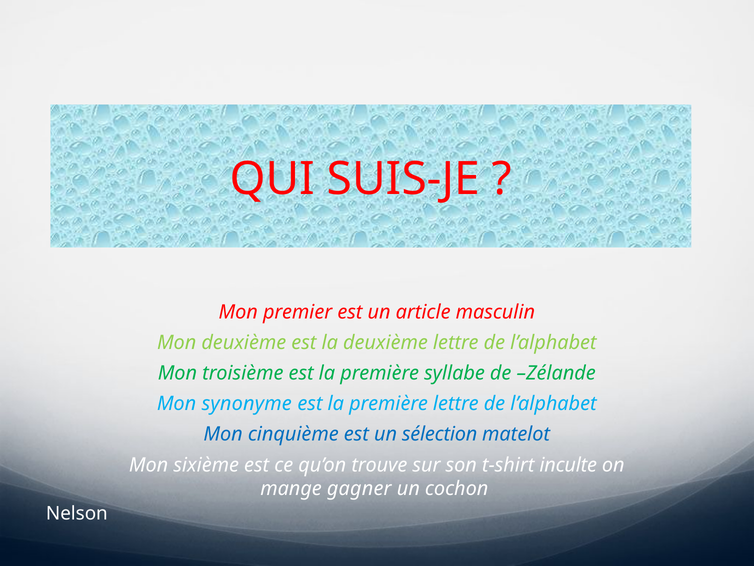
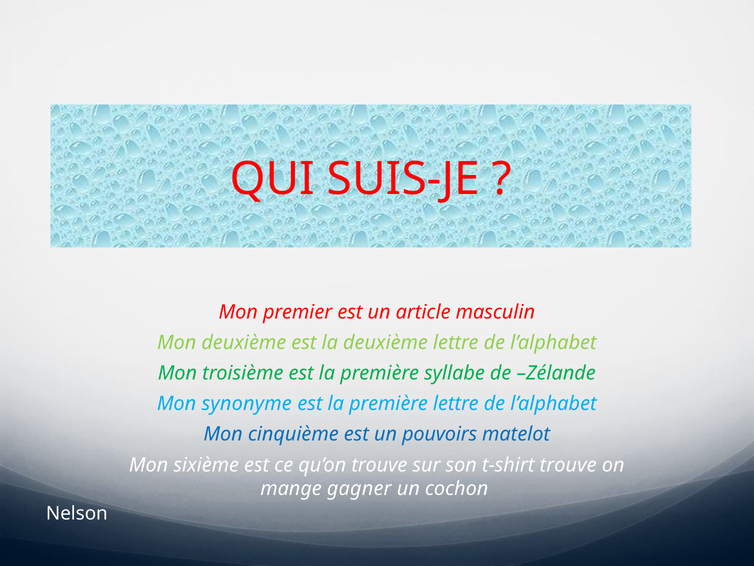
sélection: sélection -> pouvoirs
t-shirt inculte: inculte -> trouve
